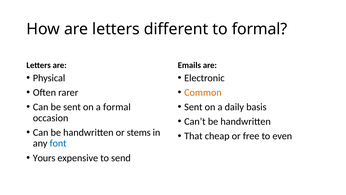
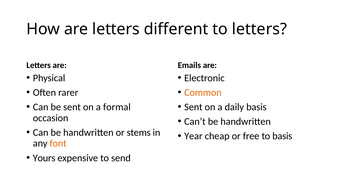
to formal: formal -> letters
That: That -> Year
to even: even -> basis
font colour: blue -> orange
